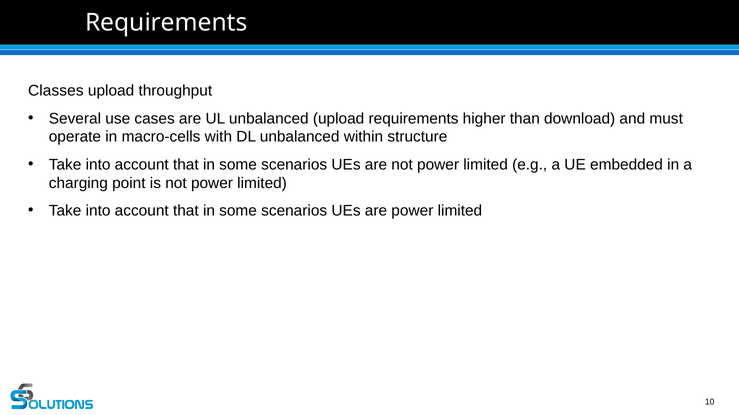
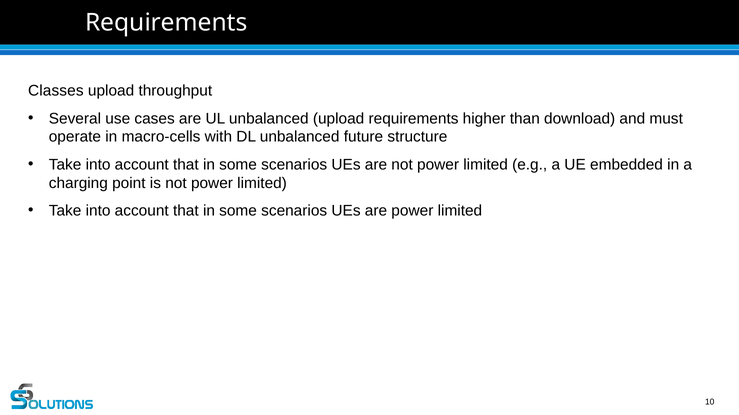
within: within -> future
